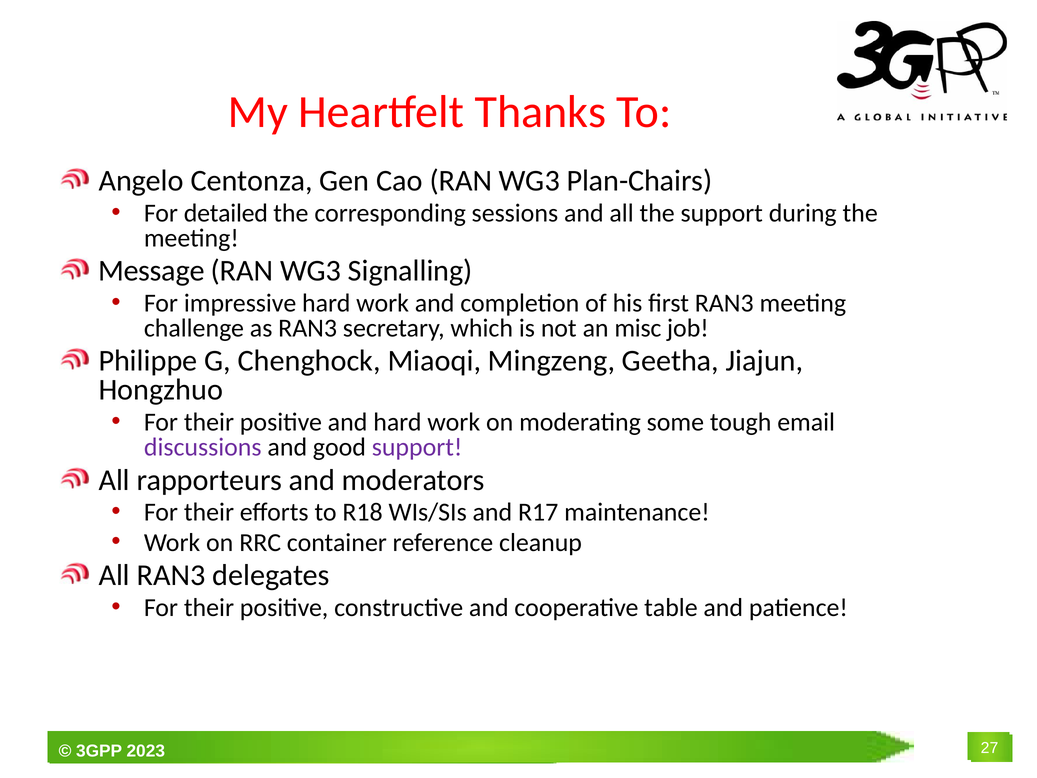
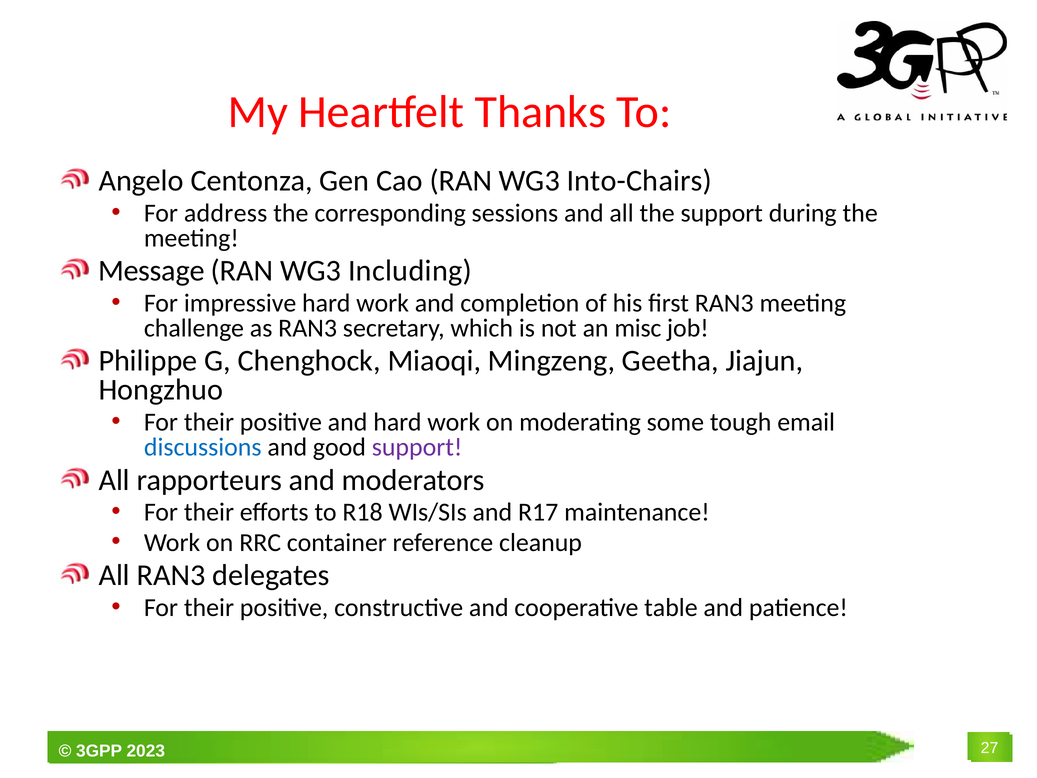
Plan-Chairs: Plan-Chairs -> Into-Chairs
detailed: detailed -> address
Signalling: Signalling -> Including
discussions colour: purple -> blue
